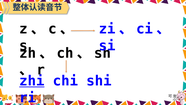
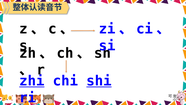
shi underline: none -> present
